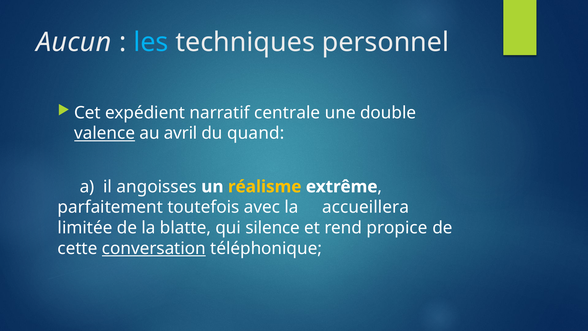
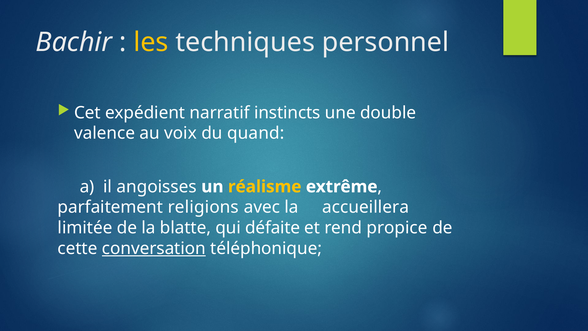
Aucun: Aucun -> Bachir
les colour: light blue -> yellow
centrale: centrale -> instincts
valence underline: present -> none
avril: avril -> voix
toutefois: toutefois -> religions
silence: silence -> défaite
